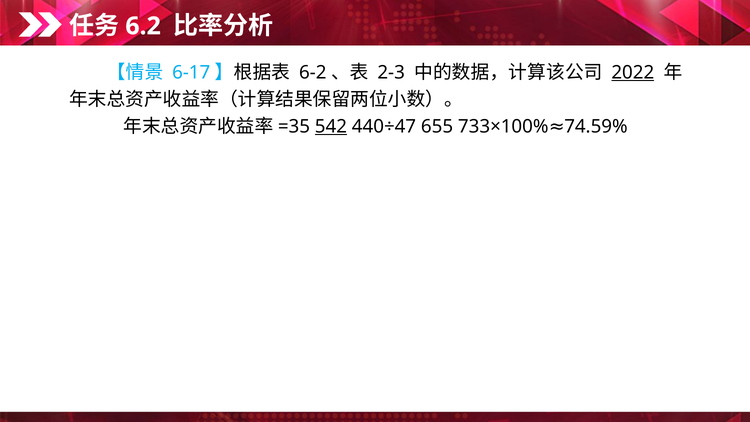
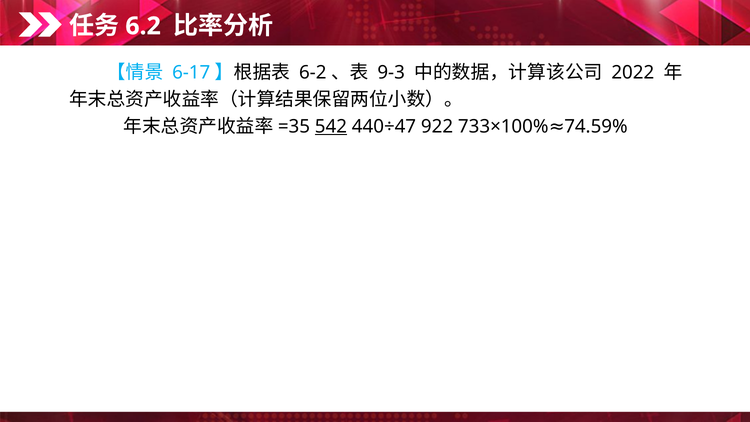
2-3: 2-3 -> 9-3
2022 underline: present -> none
655: 655 -> 922
